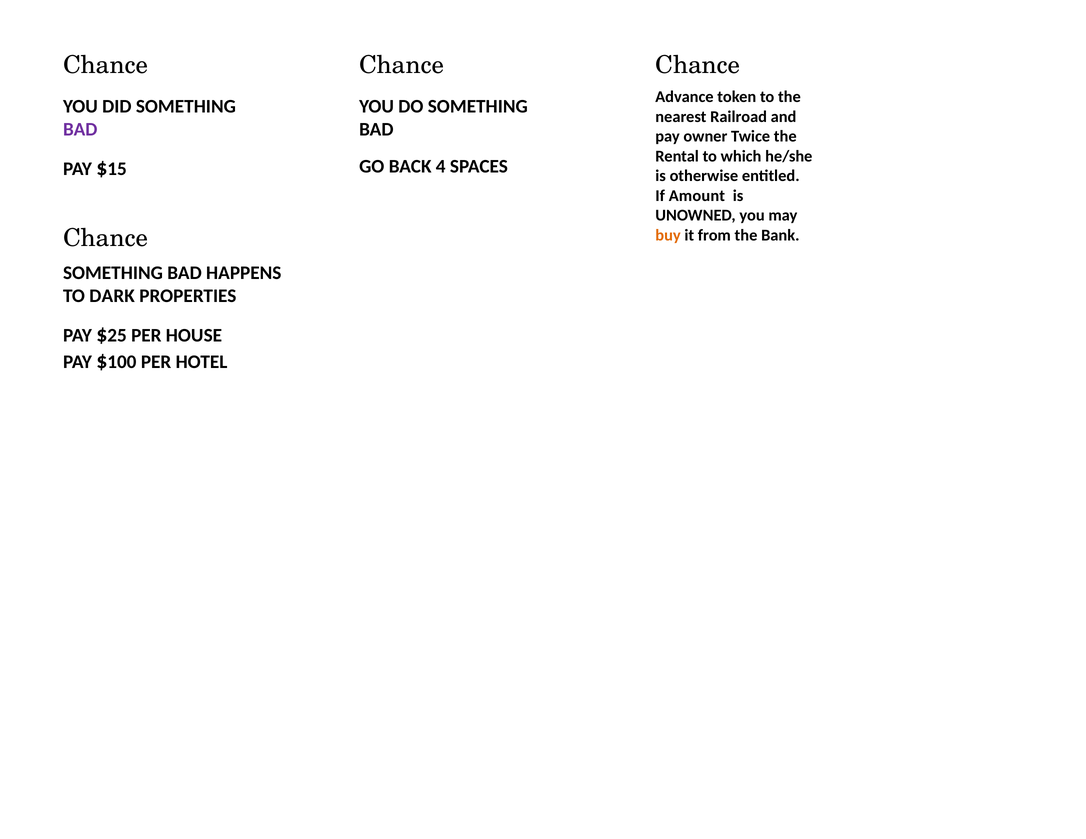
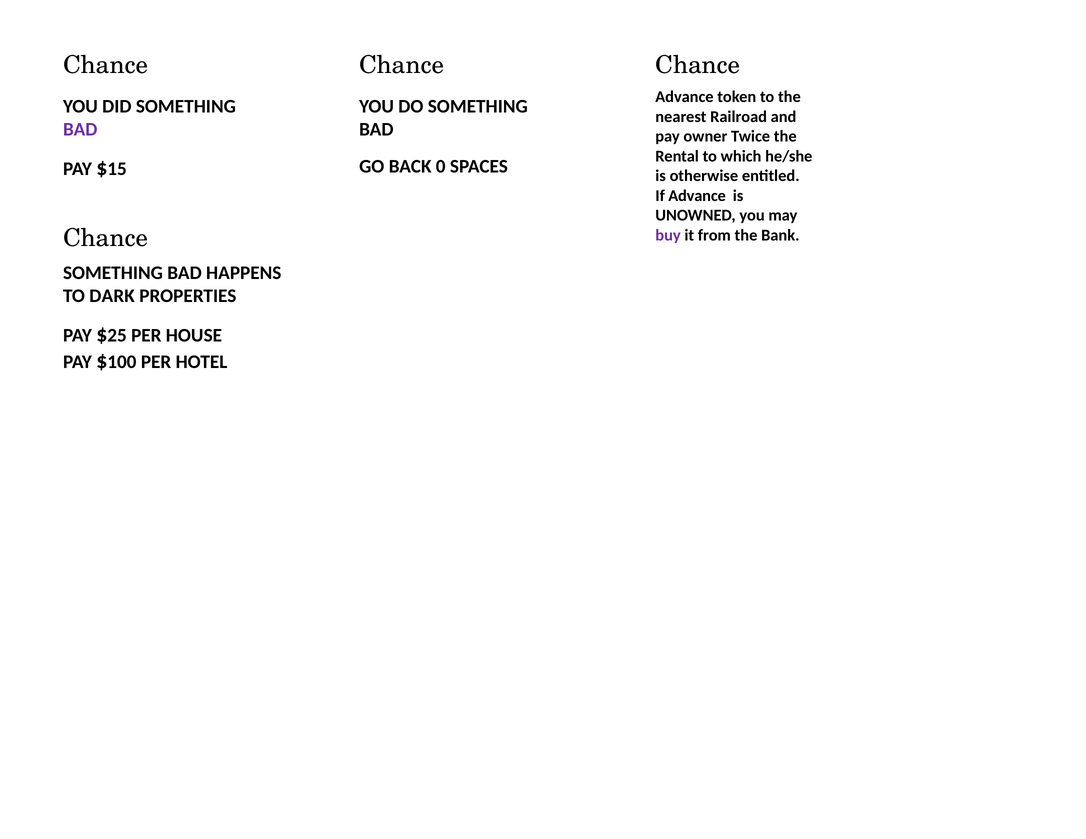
4: 4 -> 0
If Amount: Amount -> Advance
buy colour: orange -> purple
